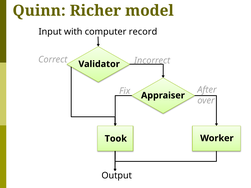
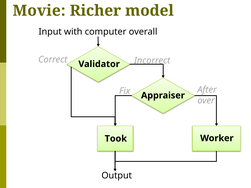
Quinn: Quinn -> Movie
record: record -> overall
